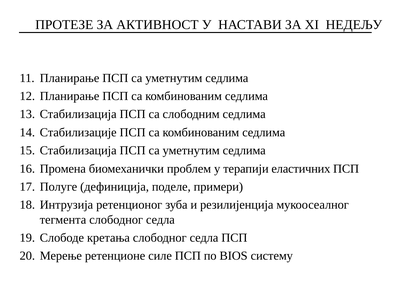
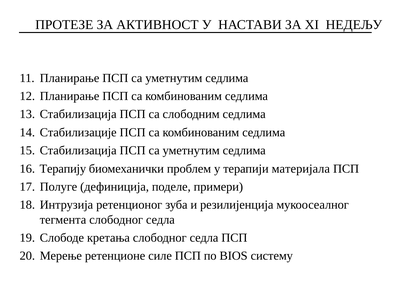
Промена: Промена -> Терапију
еластичних: еластичних -> материјала
